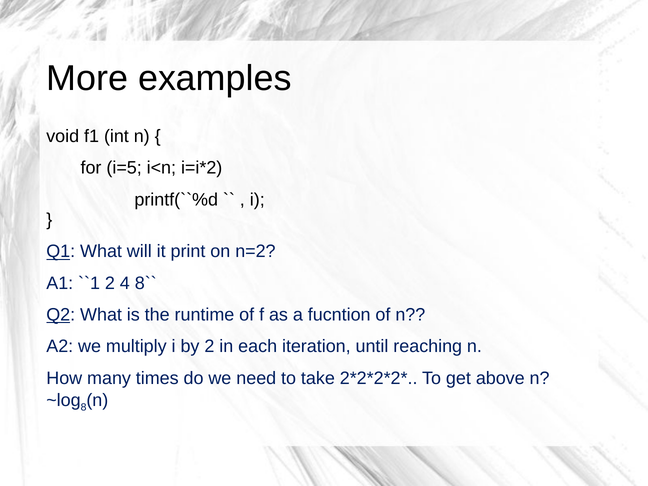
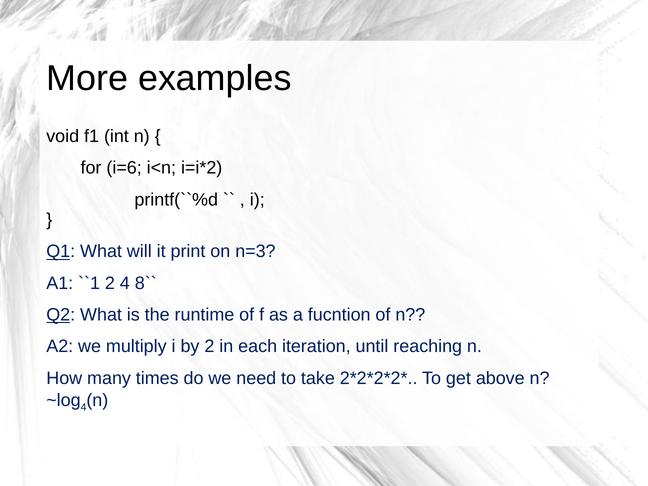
i=5: i=5 -> i=6
n=2: n=2 -> n=3
8 at (84, 407): 8 -> 4
